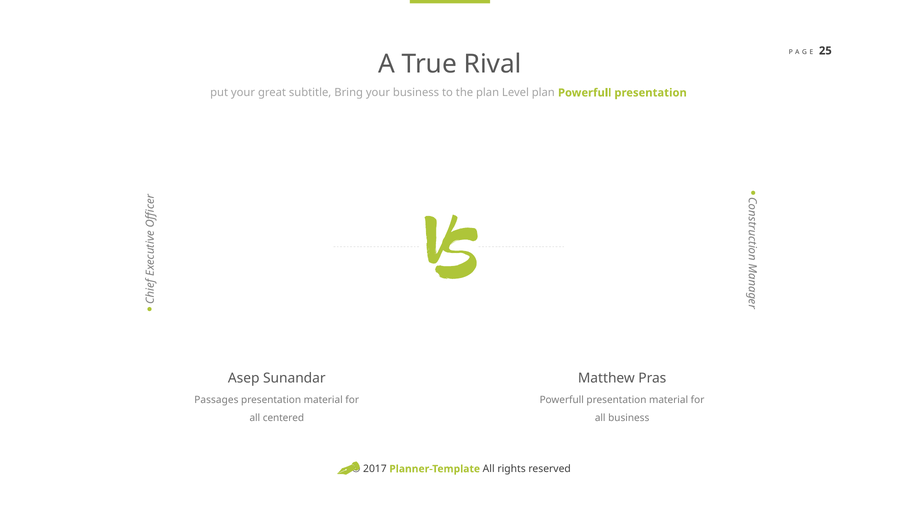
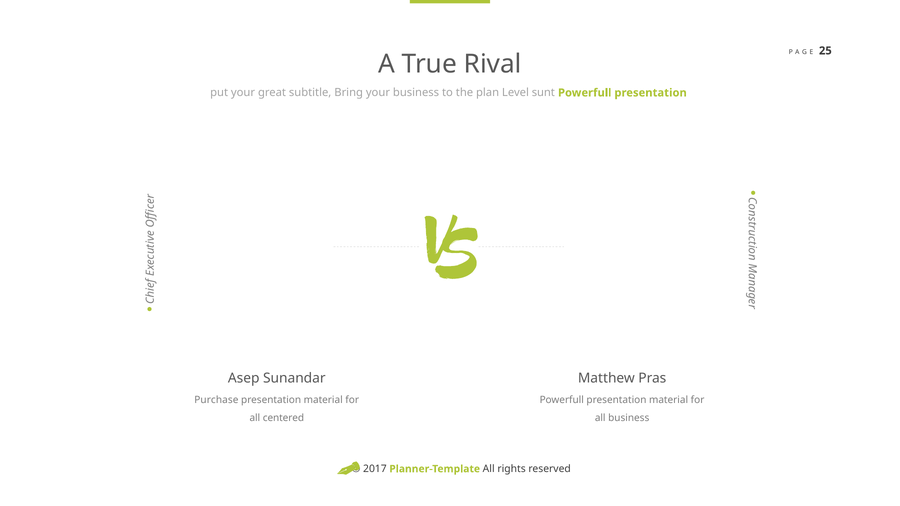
Level plan: plan -> sunt
Passages: Passages -> Purchase
